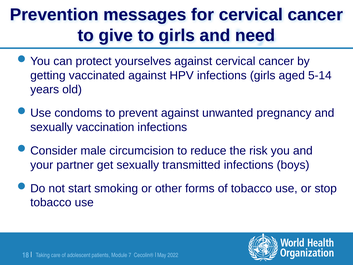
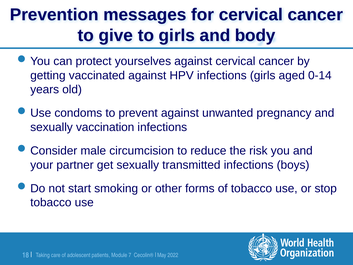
need: need -> body
5-14: 5-14 -> 0-14
